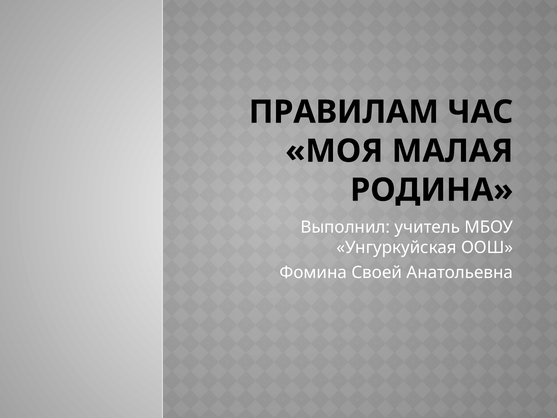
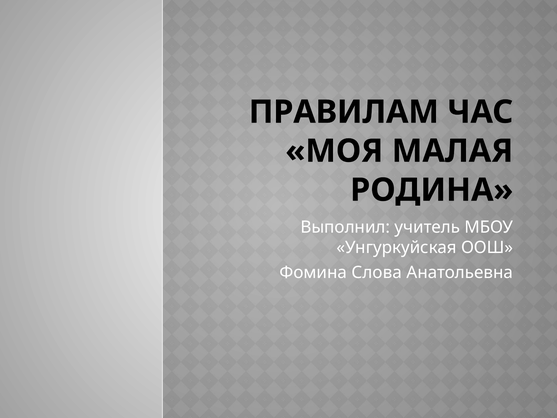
Своей: Своей -> Слова
